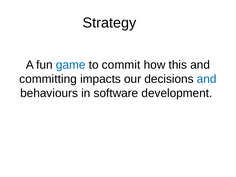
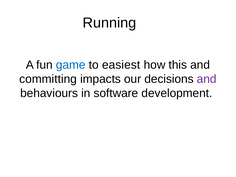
Strategy: Strategy -> Running
commit: commit -> easiest
and at (207, 79) colour: blue -> purple
